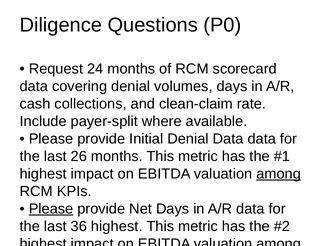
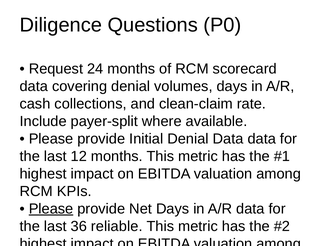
26: 26 -> 12
among at (279, 174) underline: present -> none
36 highest: highest -> reliable
